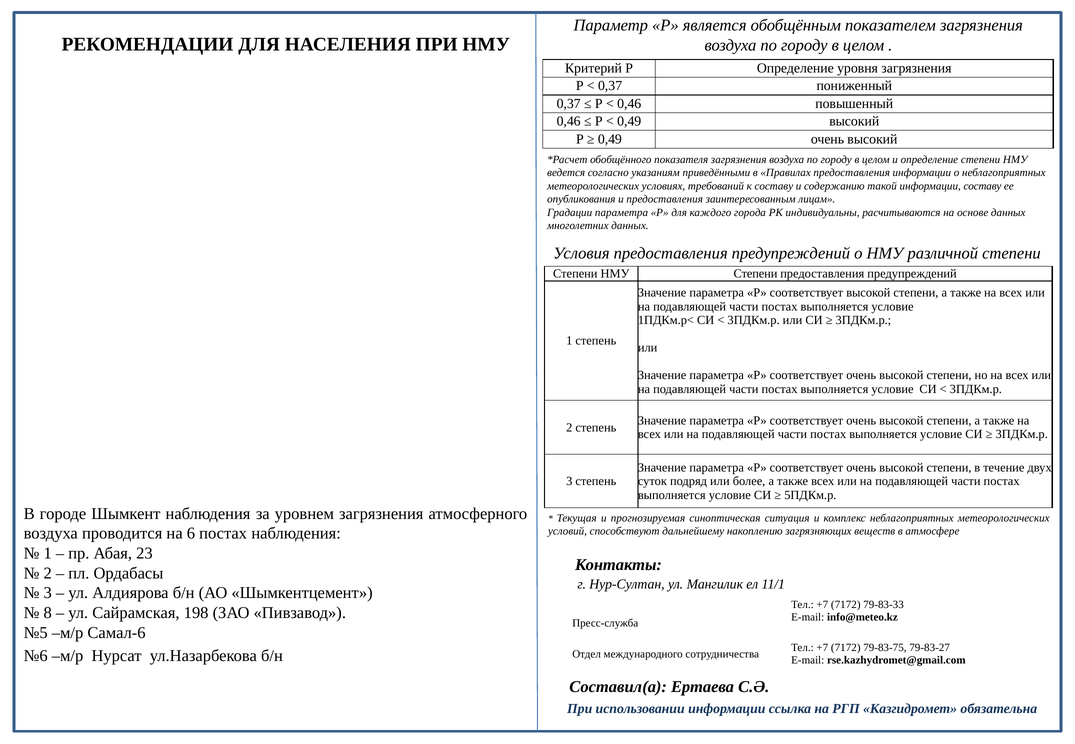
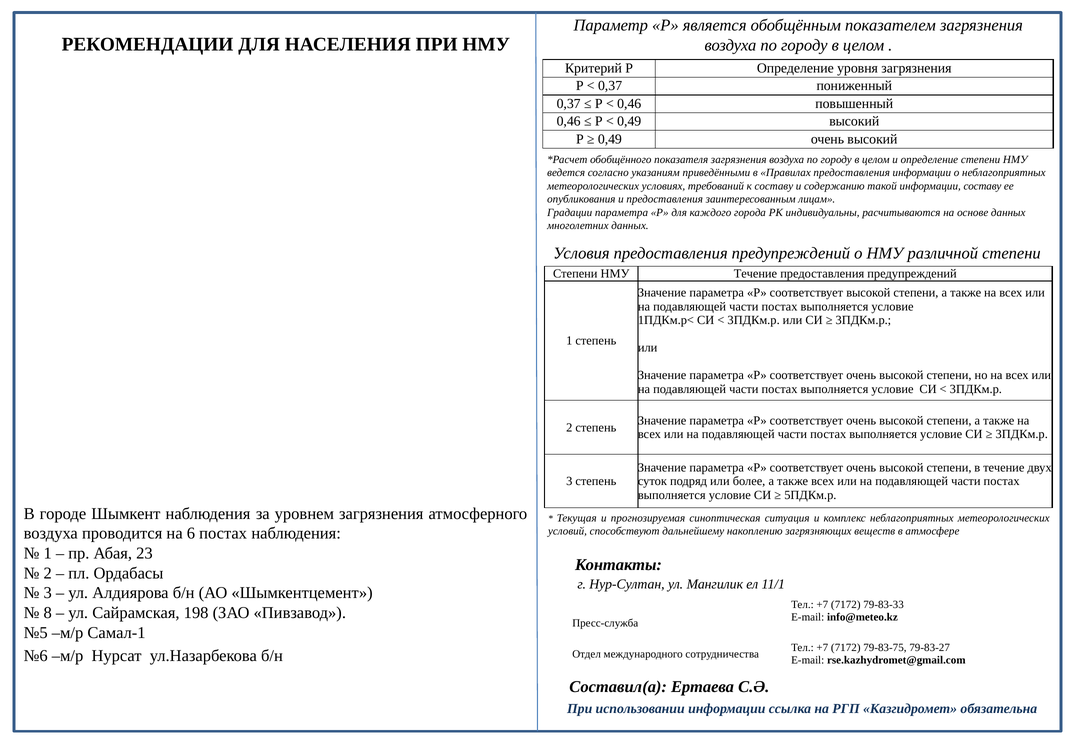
НМУ Степени: Степени -> Течение
Самал-6: Самал-6 -> Самал-1
